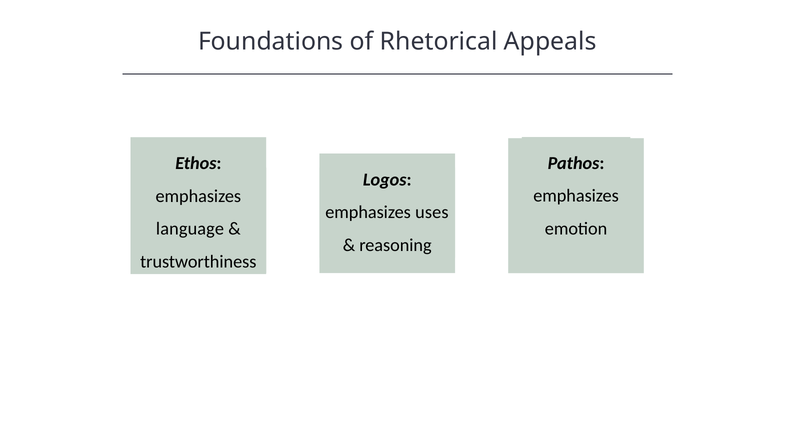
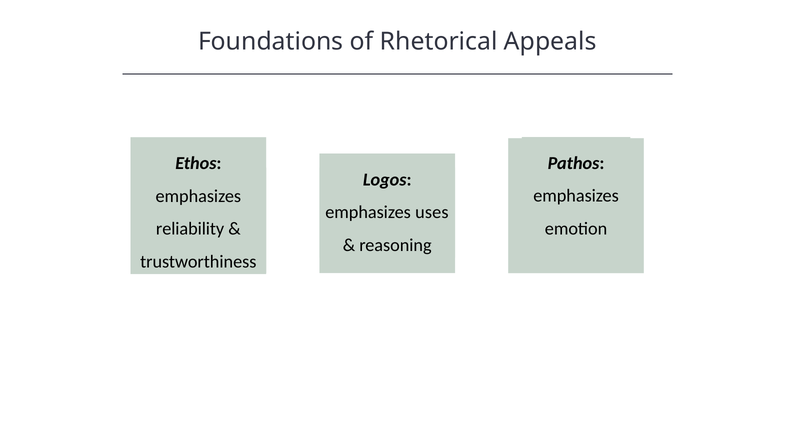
language: language -> reliability
